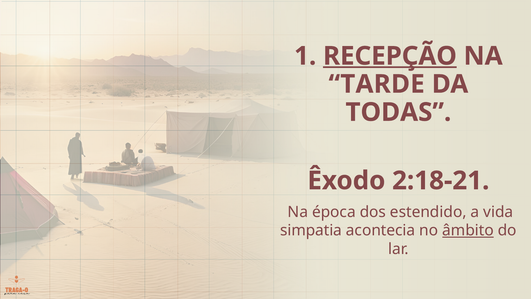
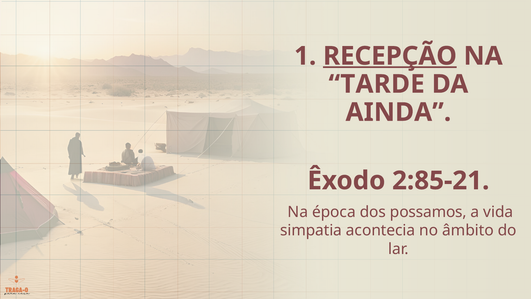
TODAS: TODAS -> AINDA
2:18-21: 2:18-21 -> 2:85-21
estendido: estendido -> possamos
âmbito underline: present -> none
